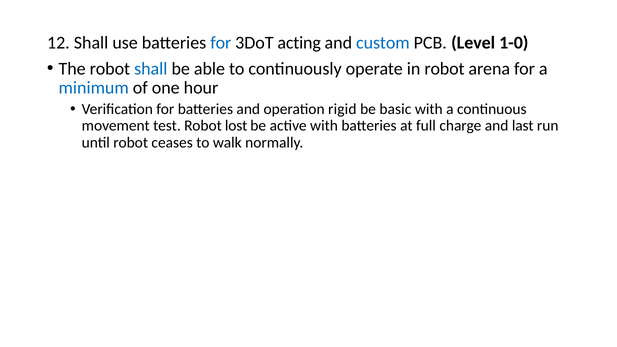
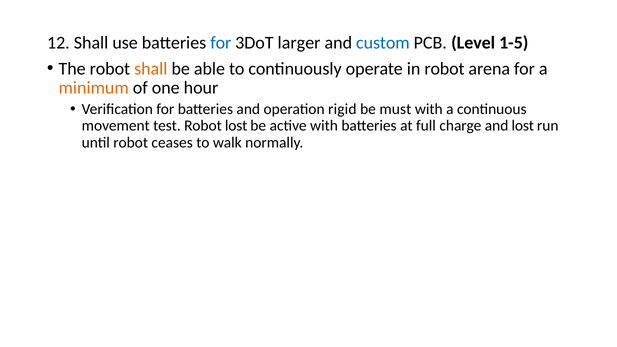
acting: acting -> larger
1-0: 1-0 -> 1-5
shall at (151, 69) colour: blue -> orange
minimum colour: blue -> orange
basic: basic -> must
and last: last -> lost
